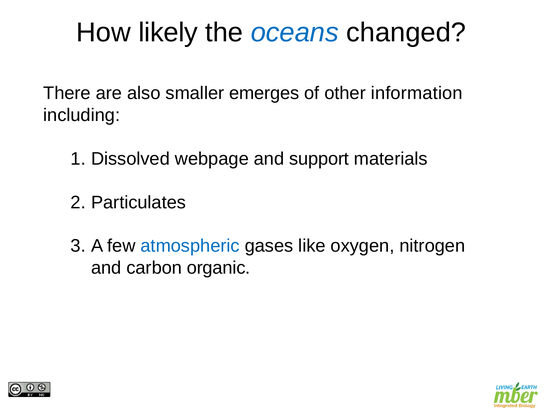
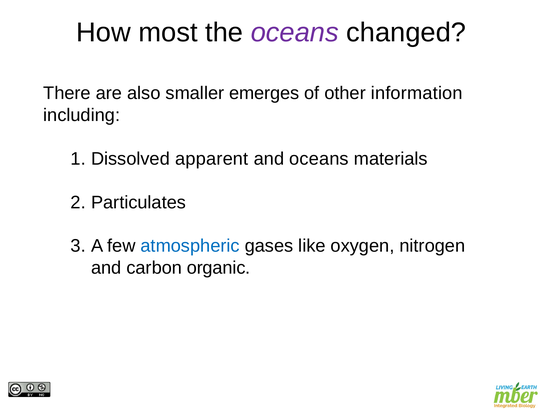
likely: likely -> most
oceans at (295, 33) colour: blue -> purple
webpage: webpage -> apparent
and support: support -> oceans
